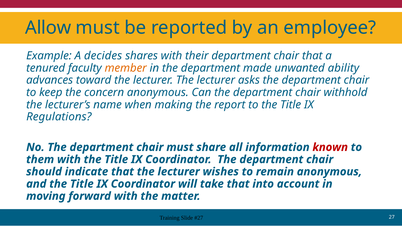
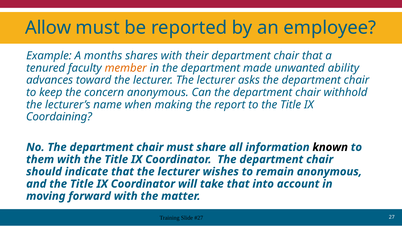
decides: decides -> months
Regulations: Regulations -> Coordaining
known colour: red -> black
